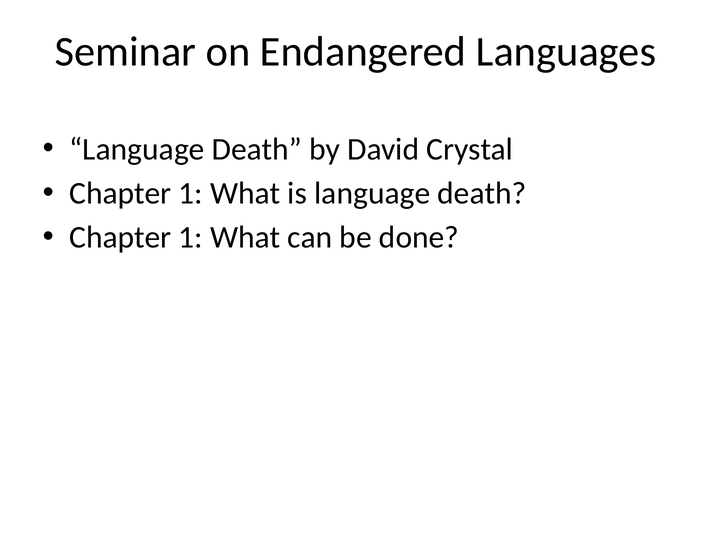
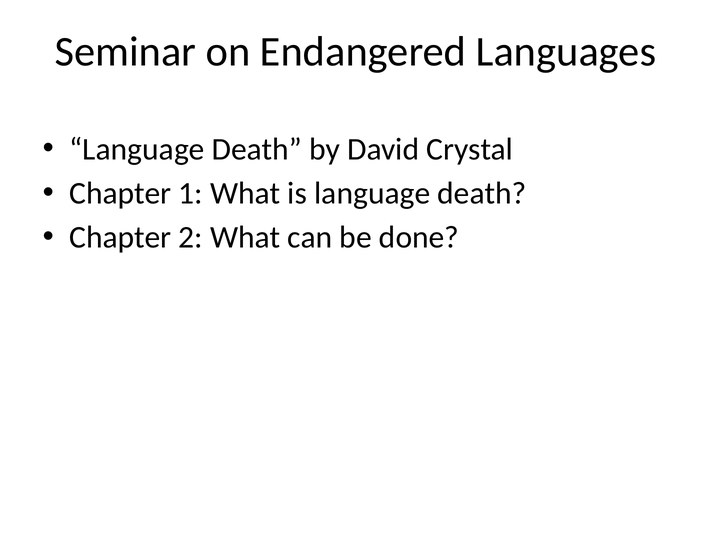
1 at (191, 238): 1 -> 2
